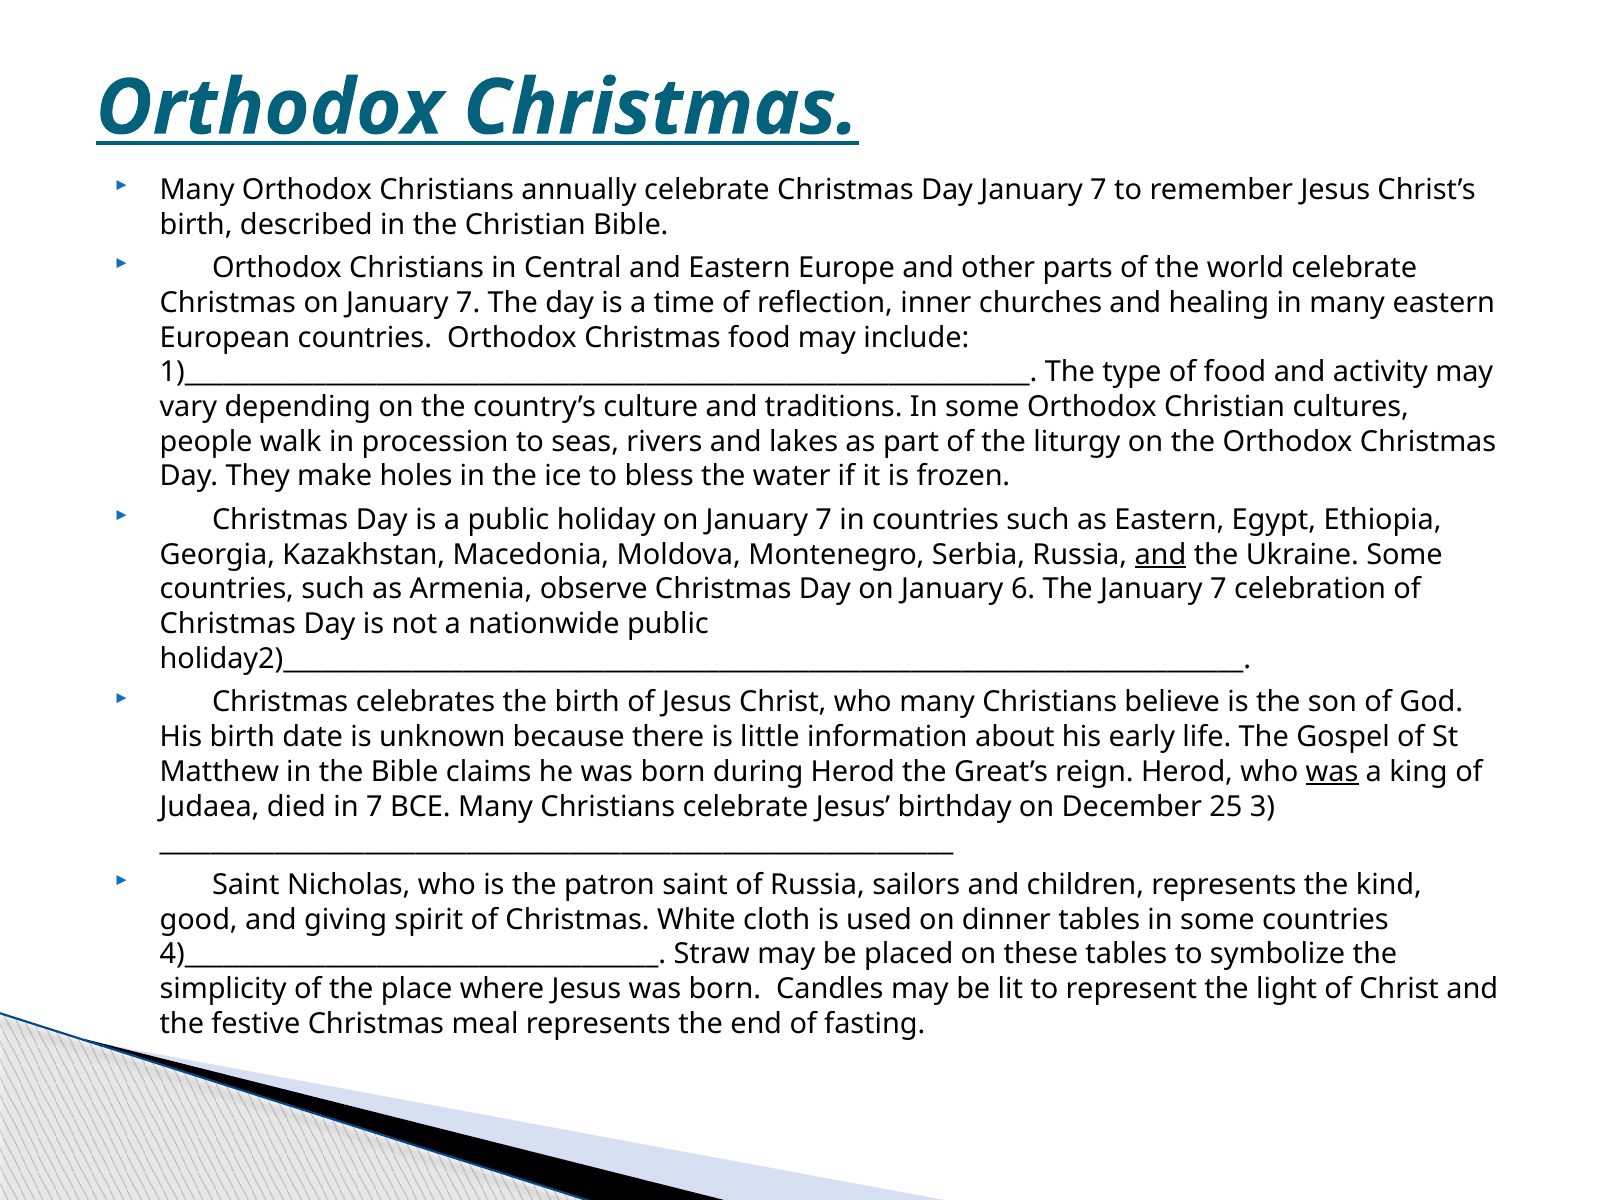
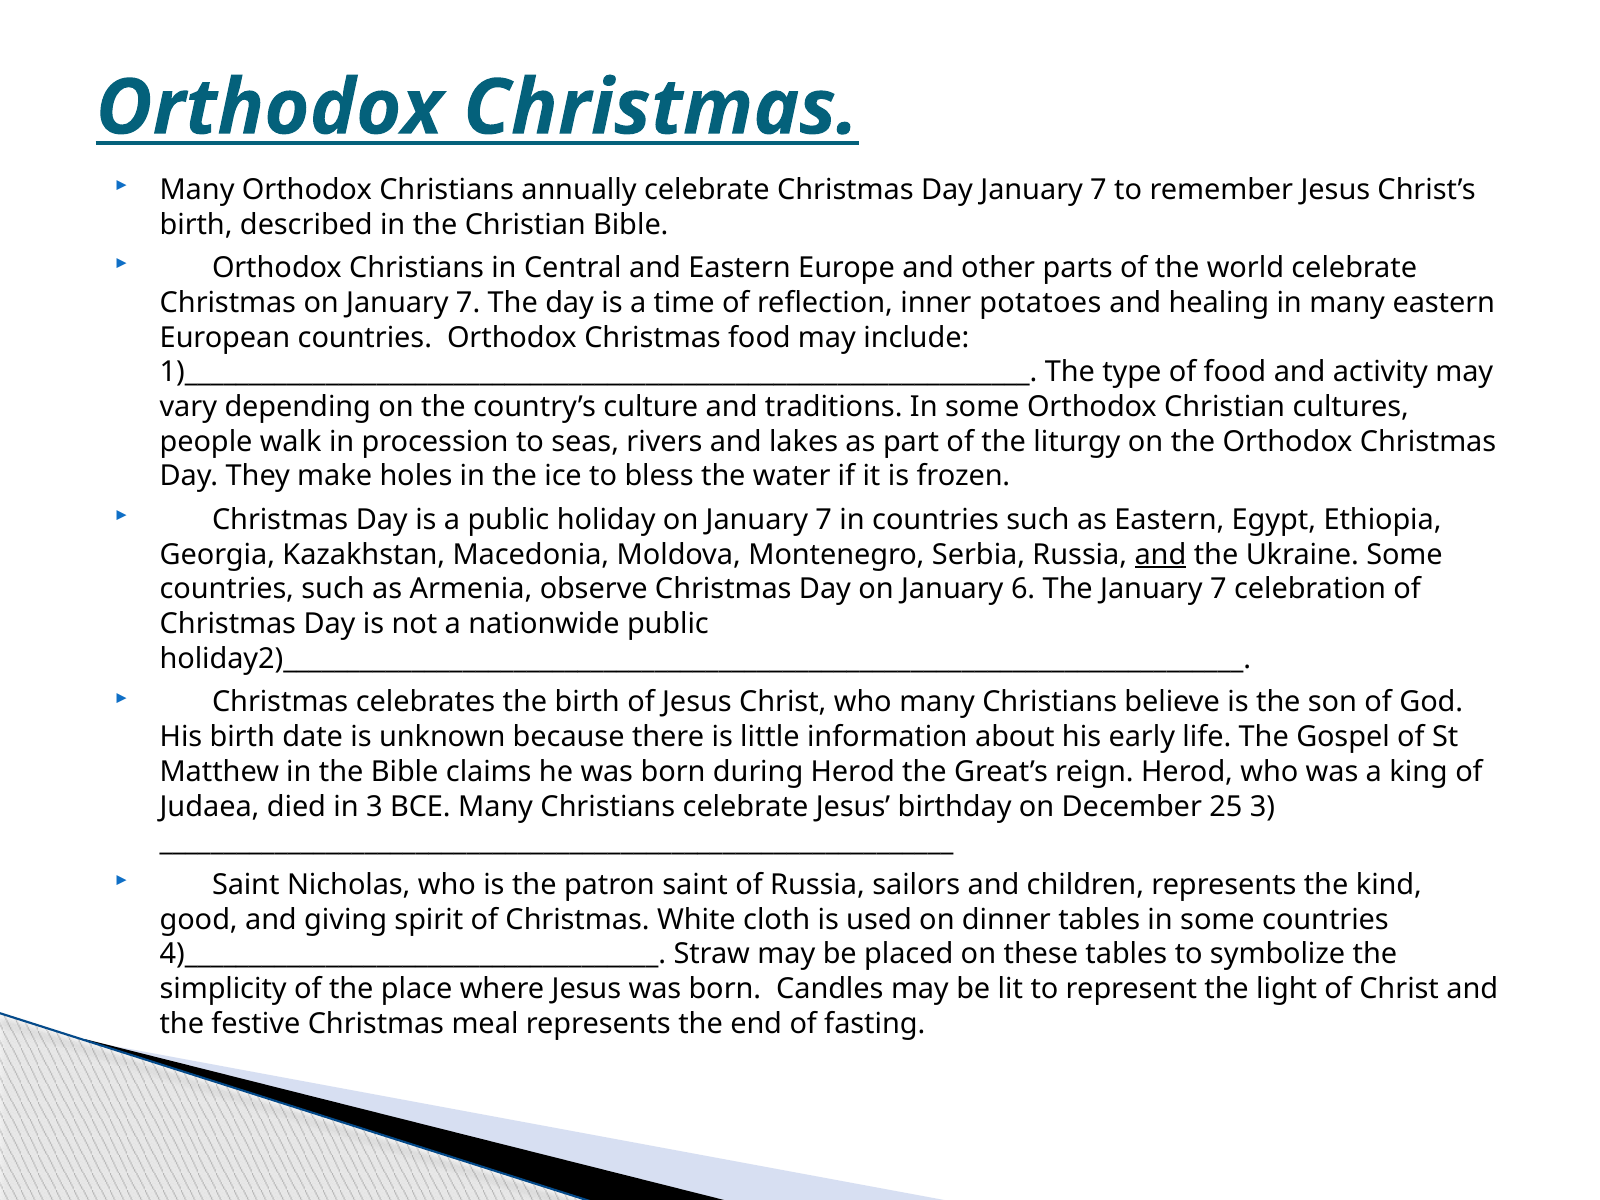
churches: churches -> potatoes
was at (1332, 772) underline: present -> none
in 7: 7 -> 3
